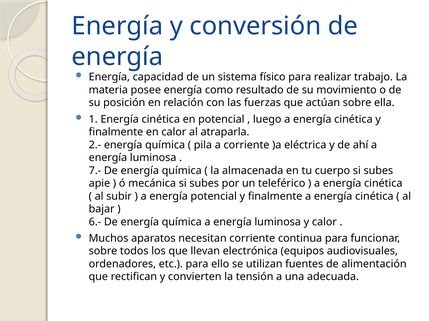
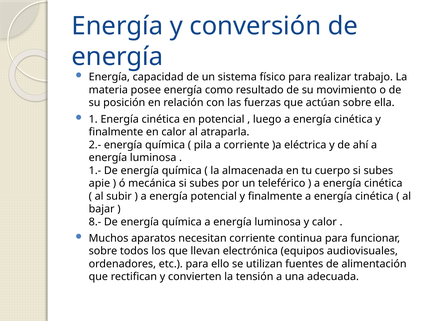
7.-: 7.- -> 1.-
6.-: 6.- -> 8.-
